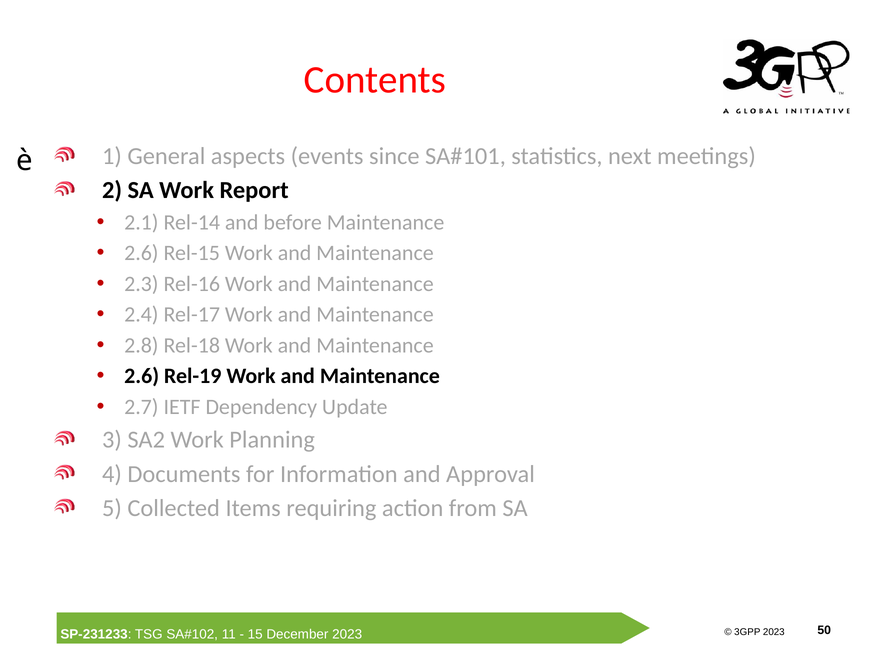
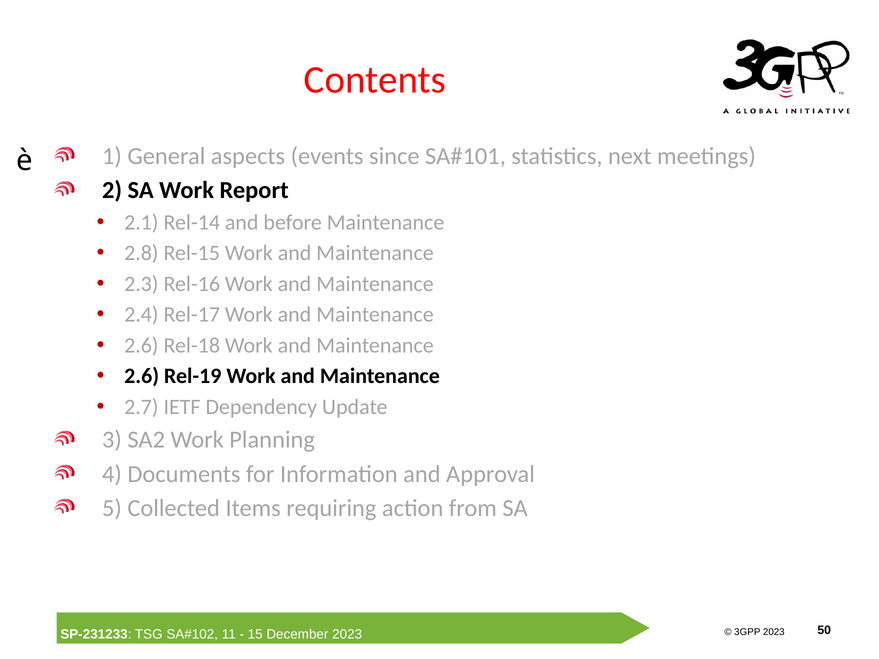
2.6 at (141, 253): 2.6 -> 2.8
2.8 at (141, 346): 2.8 -> 2.6
